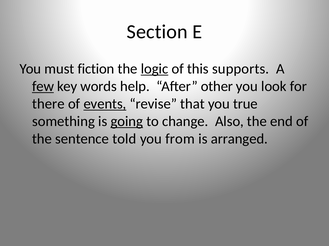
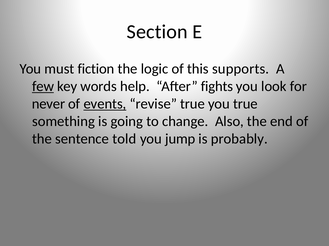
logic underline: present -> none
other: other -> fights
there: there -> never
revise that: that -> true
going underline: present -> none
from: from -> jump
arranged: arranged -> probably
